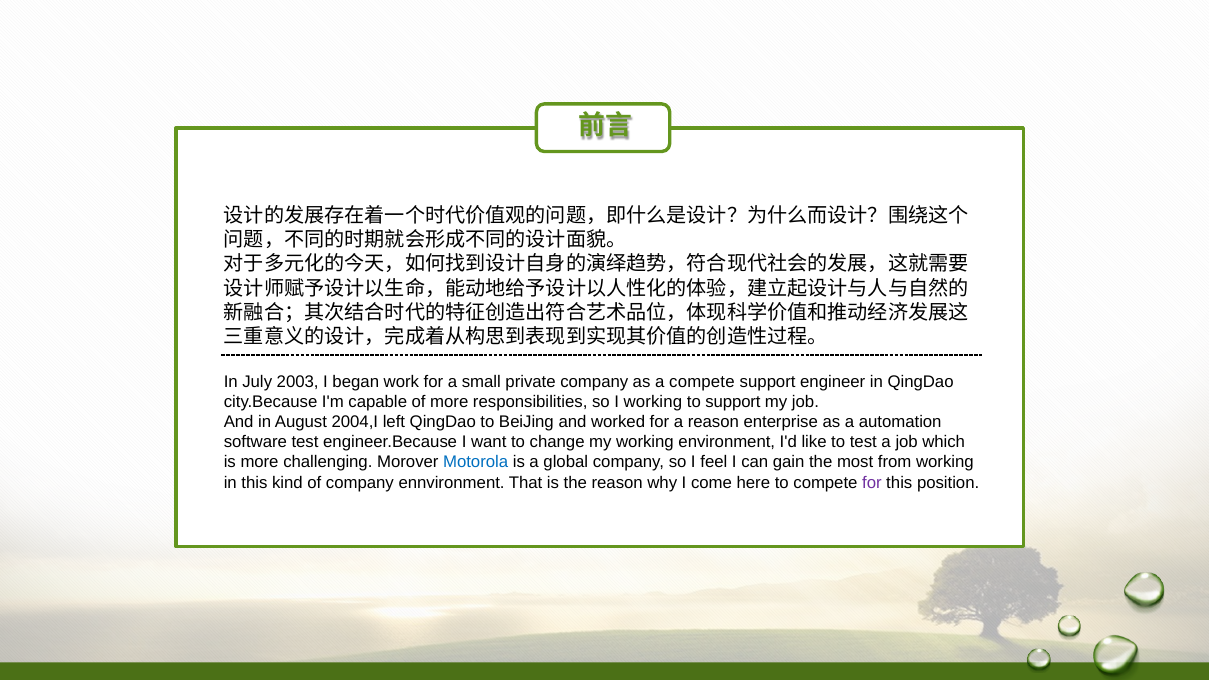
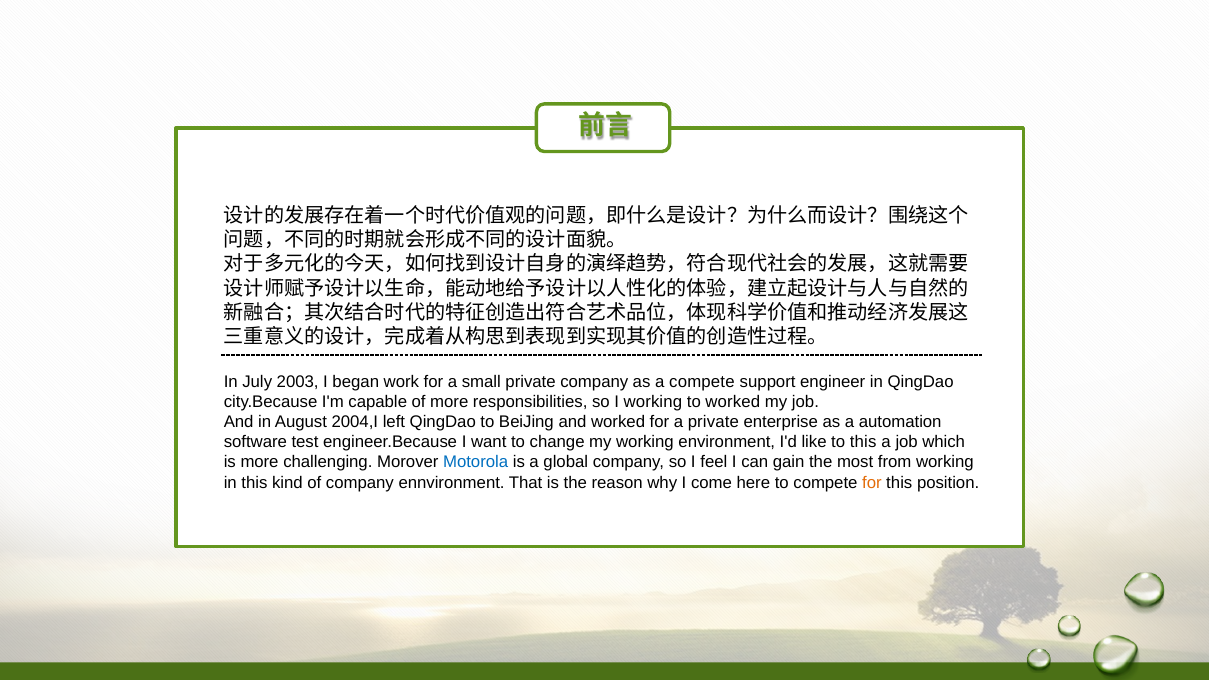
to support: support -> worked
a reason: reason -> private
to test: test -> this
for at (872, 483) colour: purple -> orange
